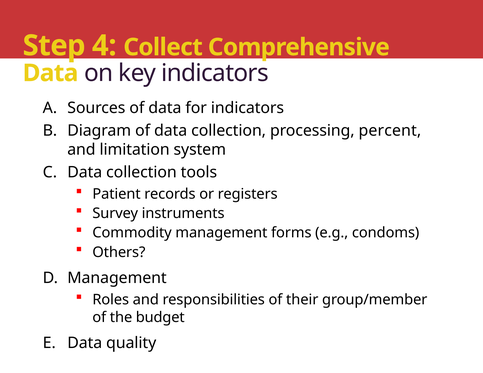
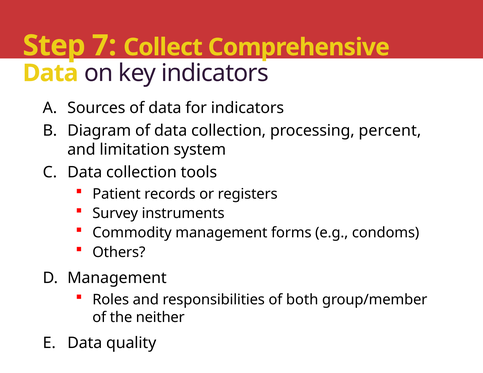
4: 4 -> 7
their: their -> both
budget: budget -> neither
